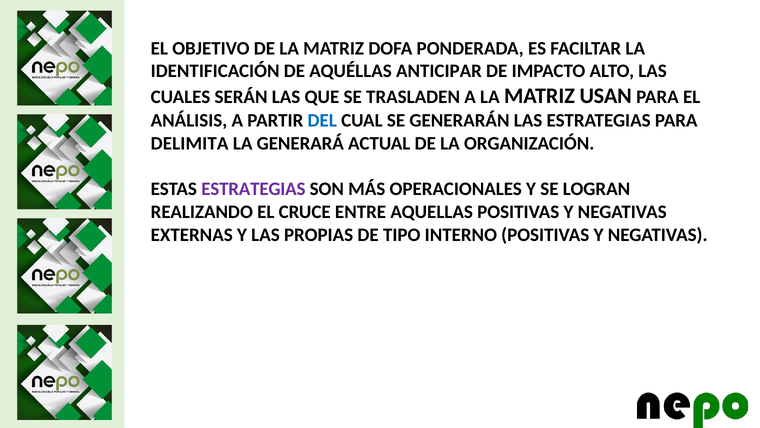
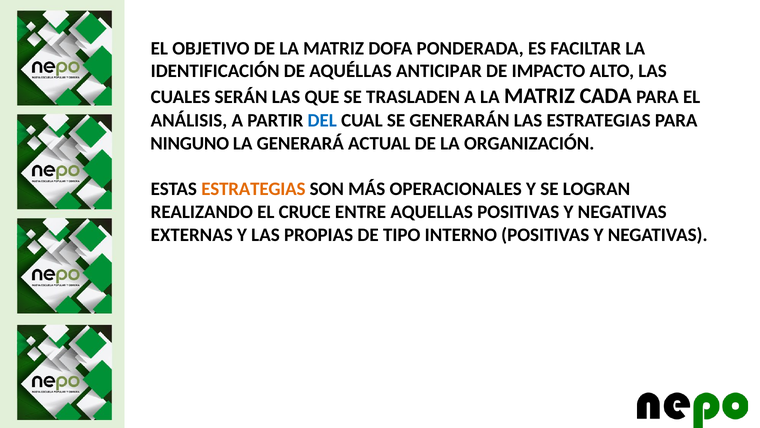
USAN: USAN -> CADA
DELIMITA: DELIMITA -> NINGUNO
ESTRATEGIAS at (253, 189) colour: purple -> orange
